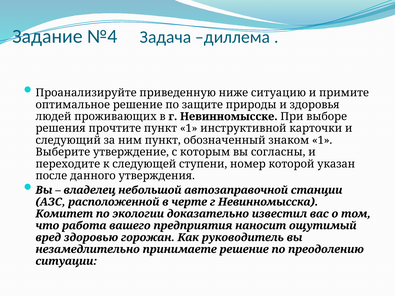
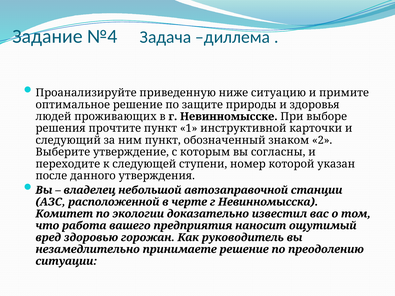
знаком 1: 1 -> 2
